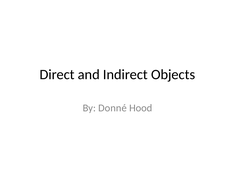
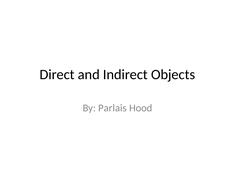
Donné: Donné -> Parlais
